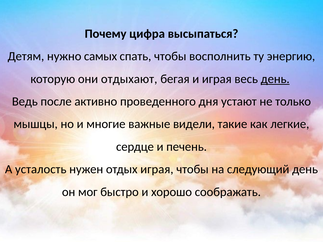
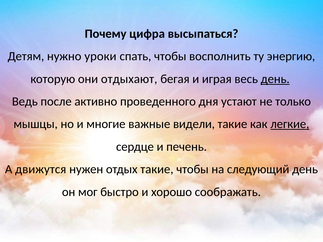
самых: самых -> уроки
легкие underline: none -> present
усталость: усталость -> движутся
отдых играя: играя -> такие
